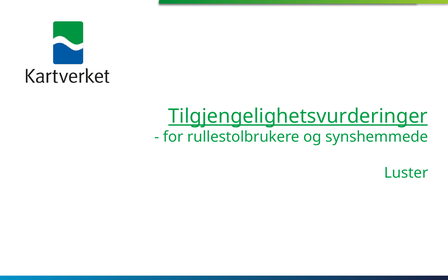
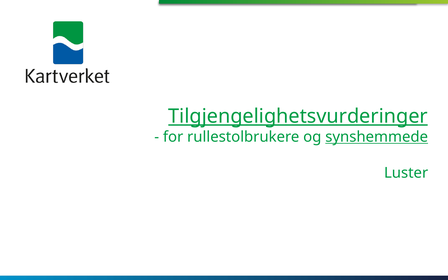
synshemmede underline: none -> present
